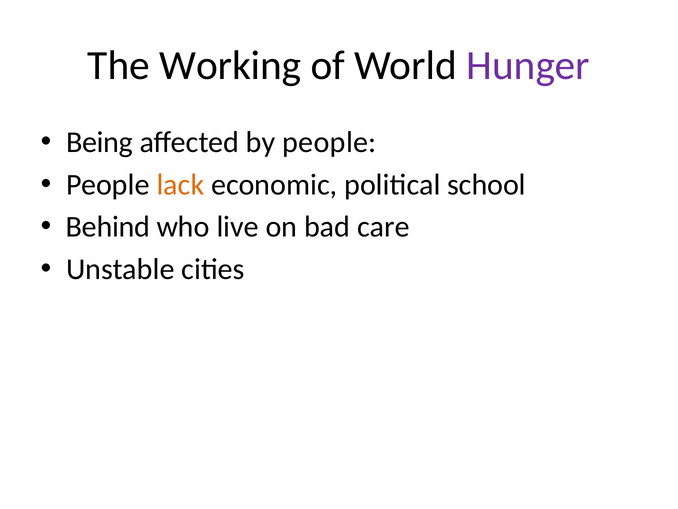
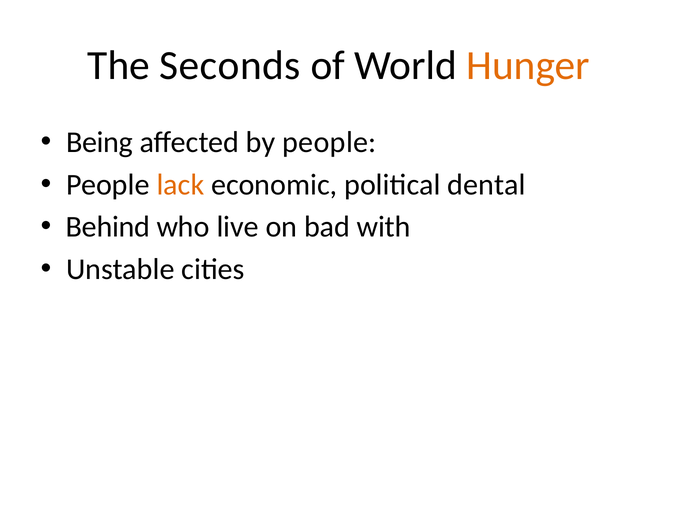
Working: Working -> Seconds
Hunger colour: purple -> orange
school: school -> dental
care: care -> with
